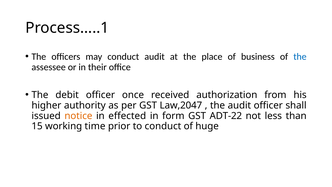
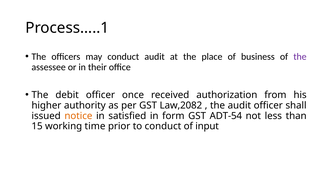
the at (300, 57) colour: blue -> purple
Law,2047: Law,2047 -> Law,2082
effected: effected -> satisfied
ADT-22: ADT-22 -> ADT-54
huge: huge -> input
